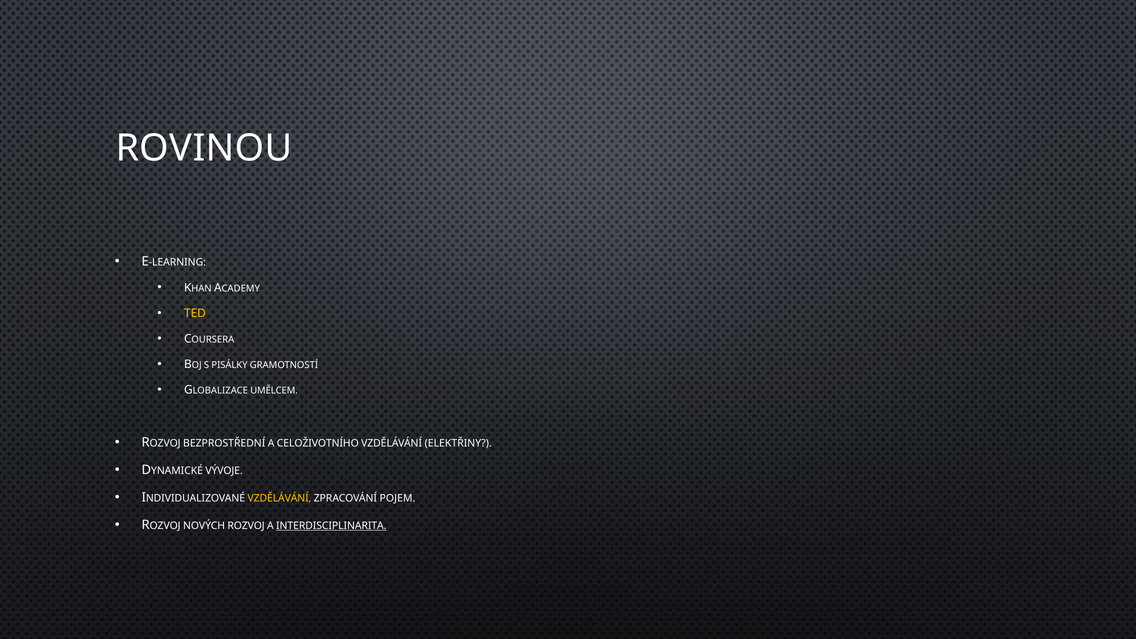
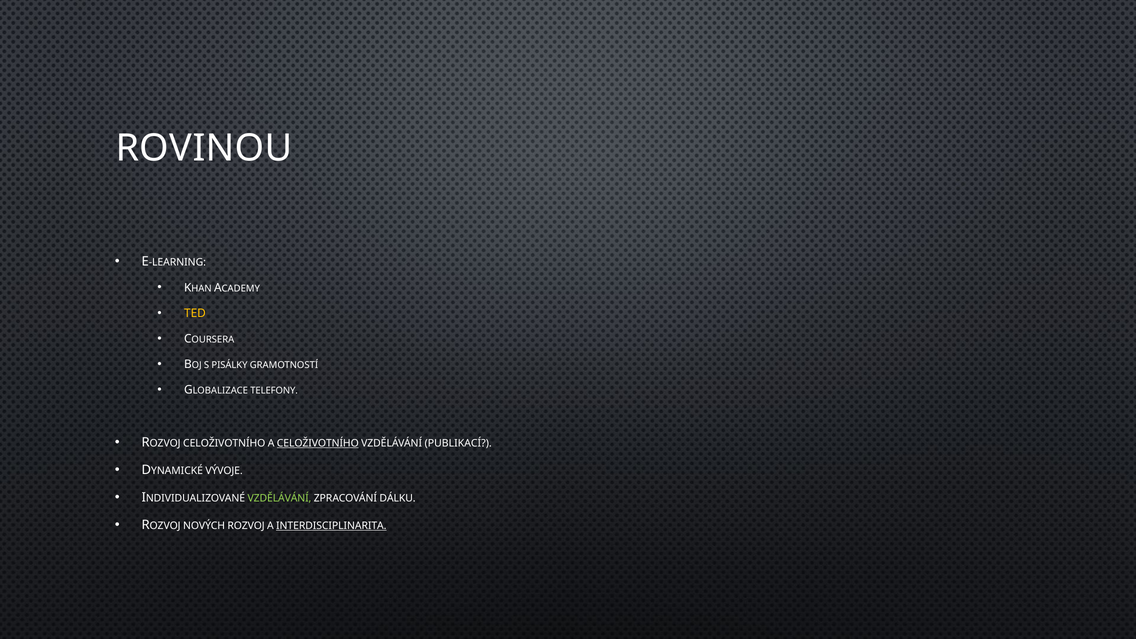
UMĚLCEM: UMĚLCEM -> TELEFONY
ROZVOJ BEZPROSTŘEDNÍ: BEZPROSTŘEDNÍ -> CELOŽIVOTNÍHO
CELOŽIVOTNÍHO at (318, 443) underline: none -> present
ELEKTŘINY: ELEKTŘINY -> PUBLIKACÍ
VZDĚLÁVÁNÍ at (279, 498) colour: yellow -> light green
POJEM: POJEM -> DÁLKU
